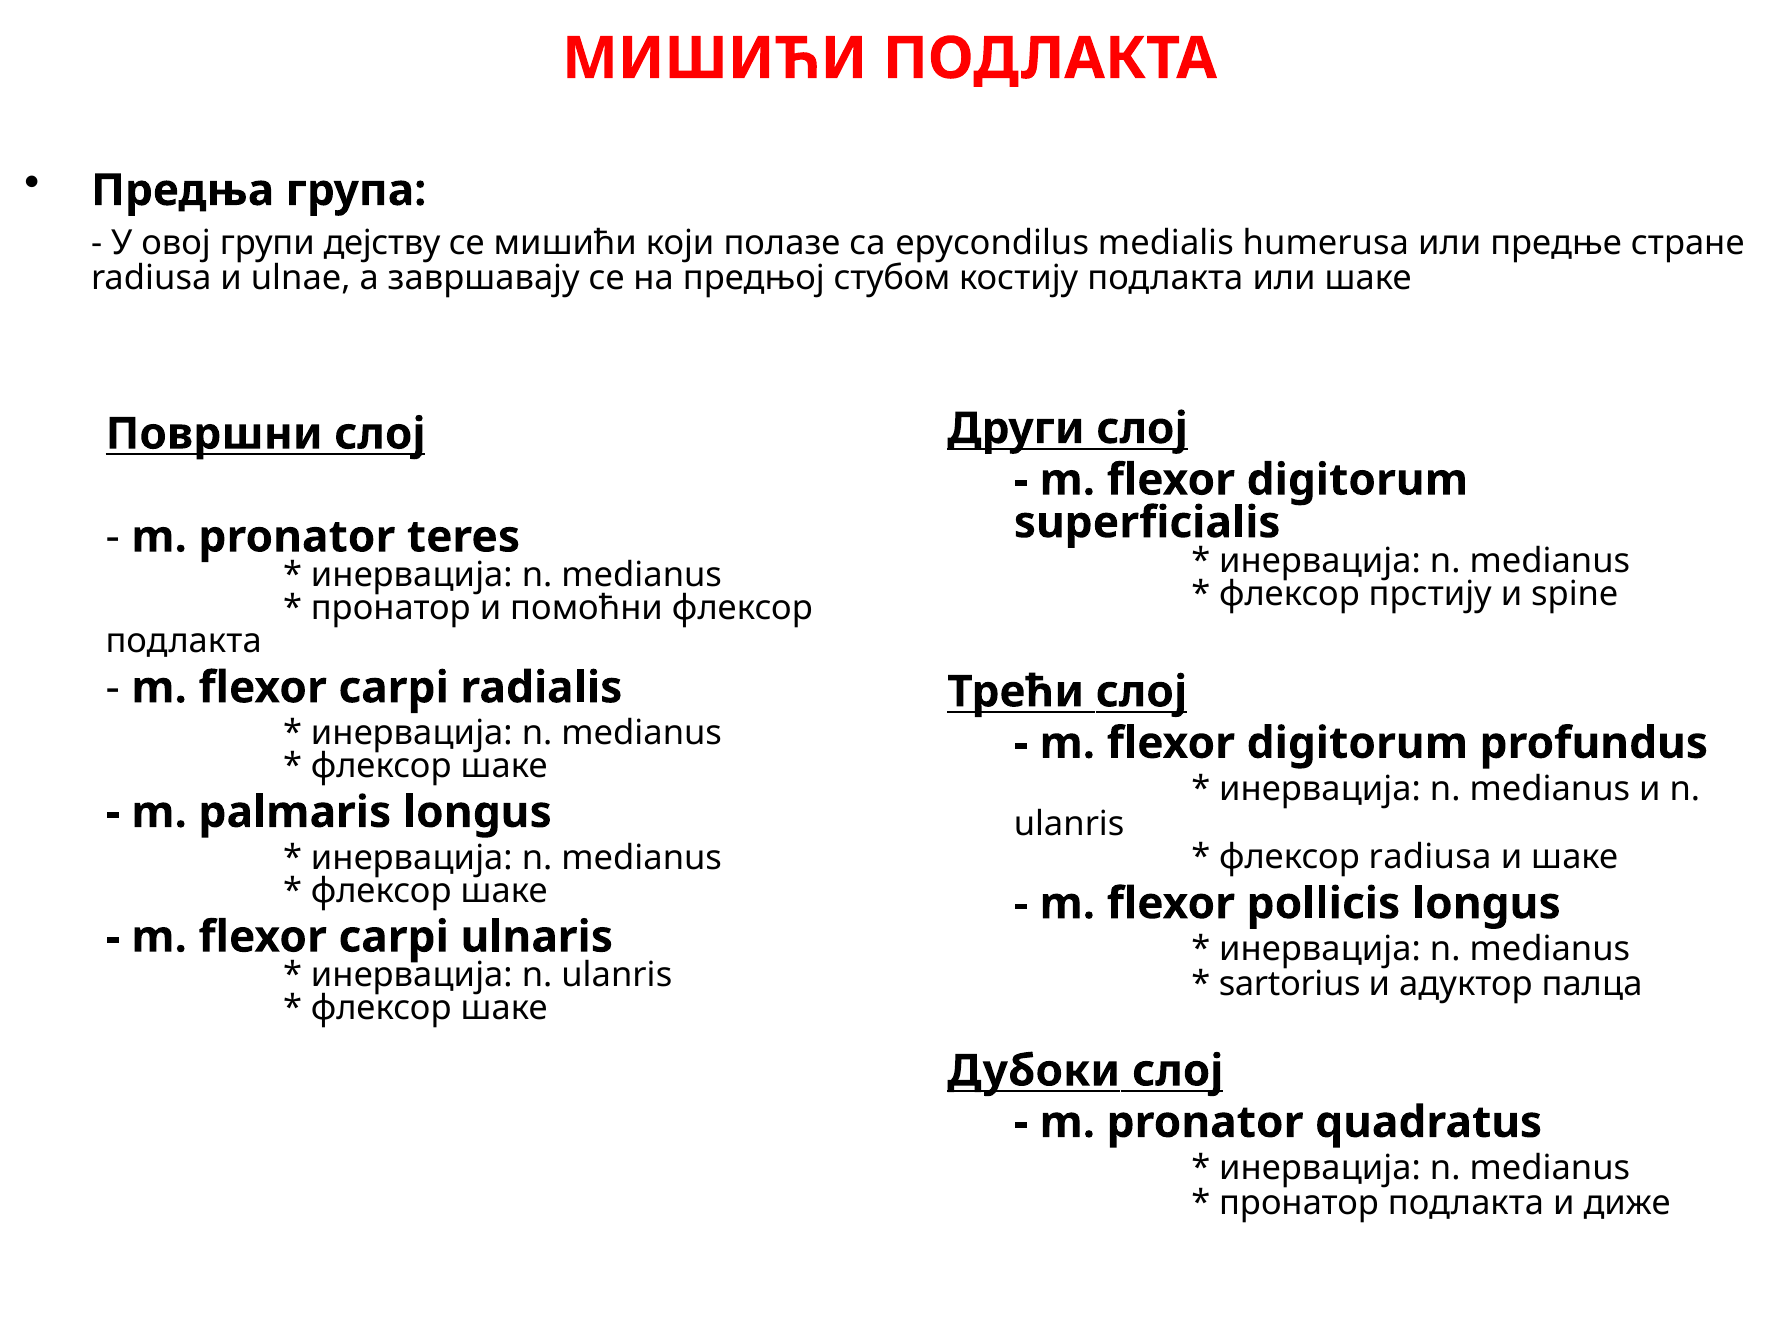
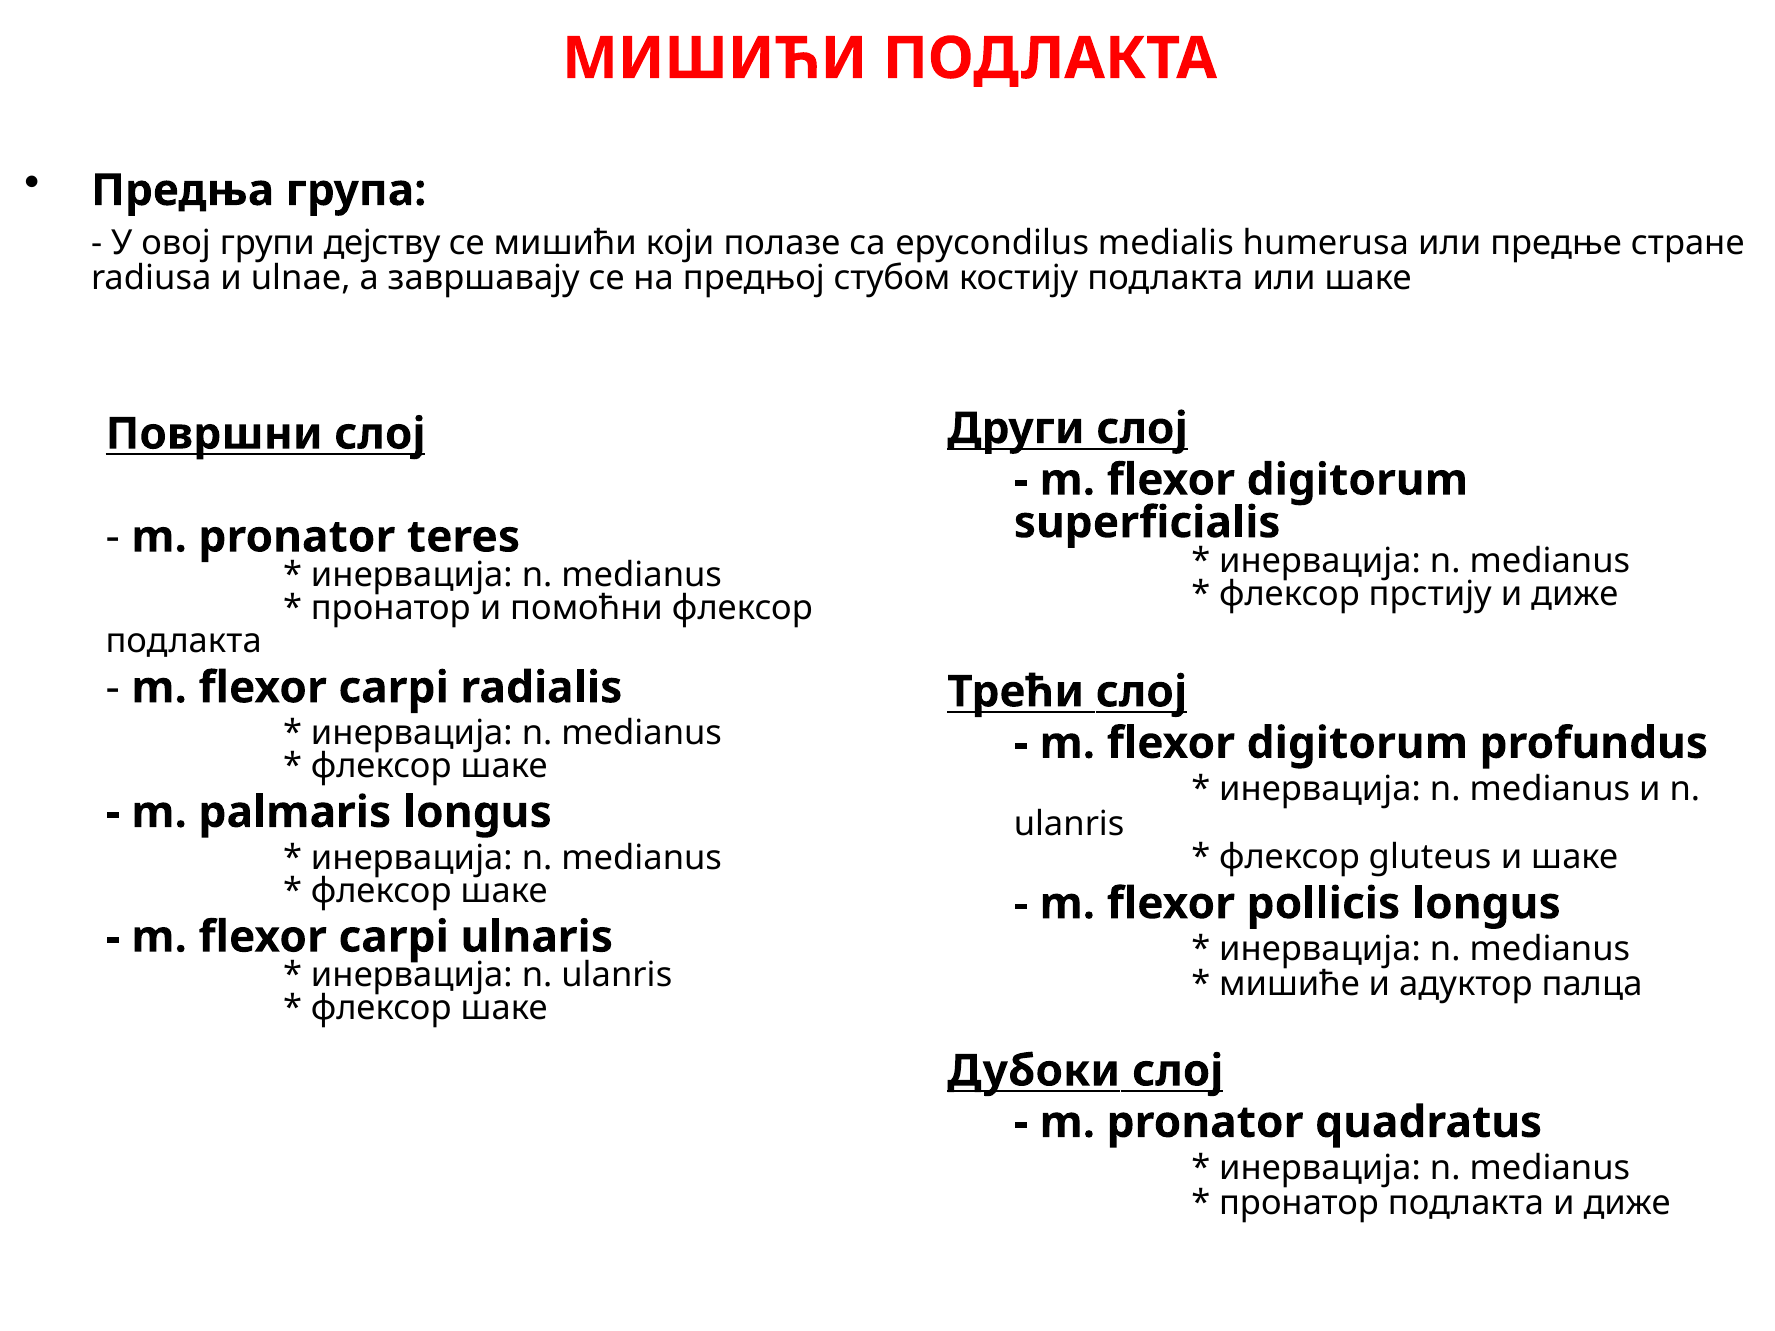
прстију и spine: spine -> диже
флексор radiusa: radiusa -> gluteus
sartorius: sartorius -> мишиће
